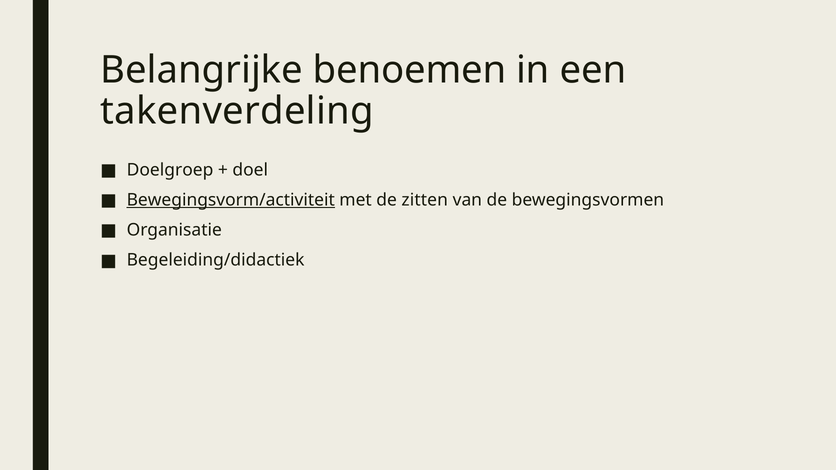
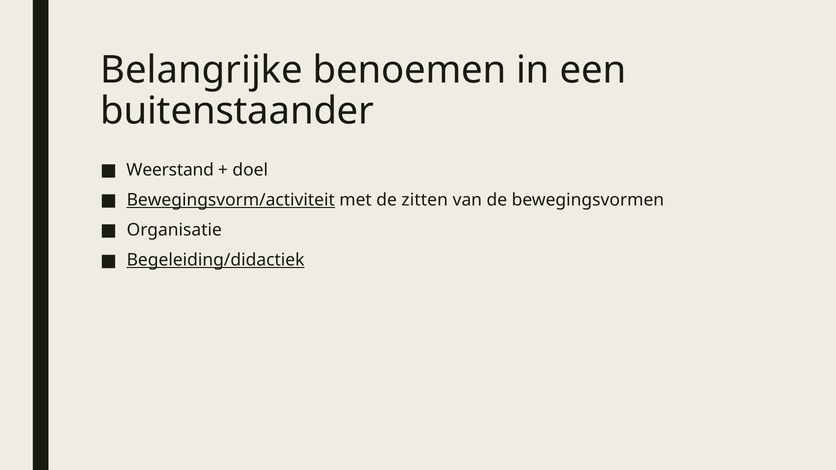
takenverdeling: takenverdeling -> buitenstaander
Doelgroep: Doelgroep -> Weerstand
Begeleiding/didactiek underline: none -> present
